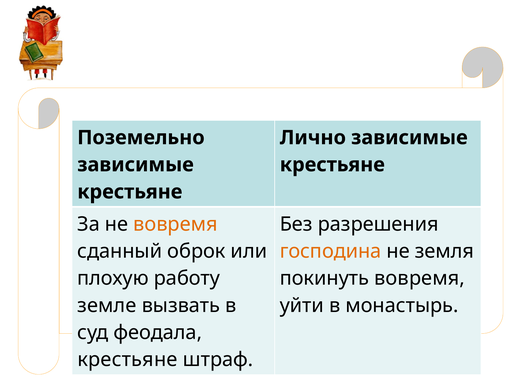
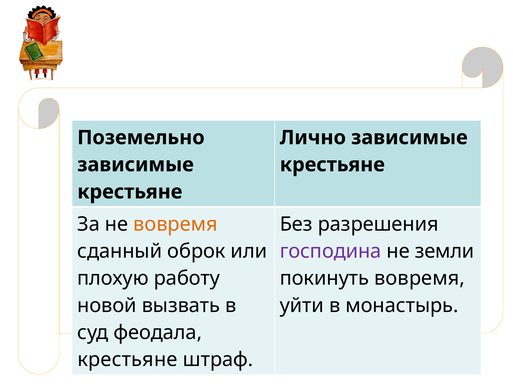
господина colour: orange -> purple
земля: земля -> земли
земле: земле -> новой
